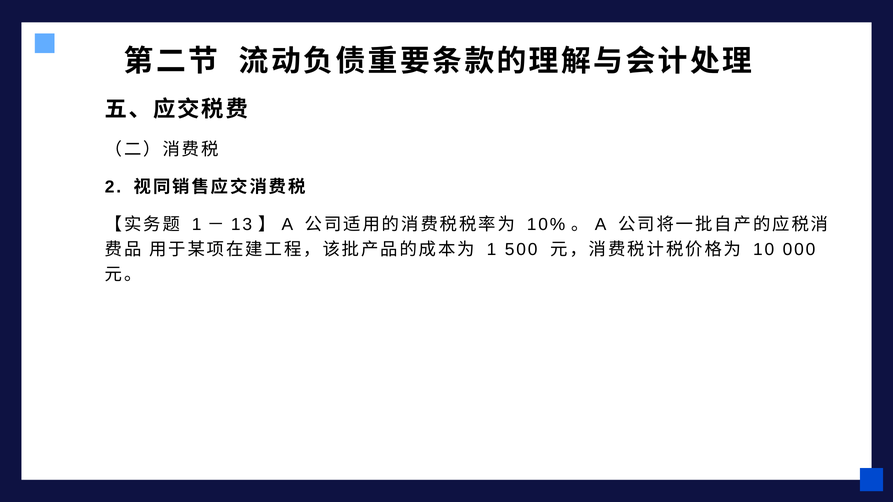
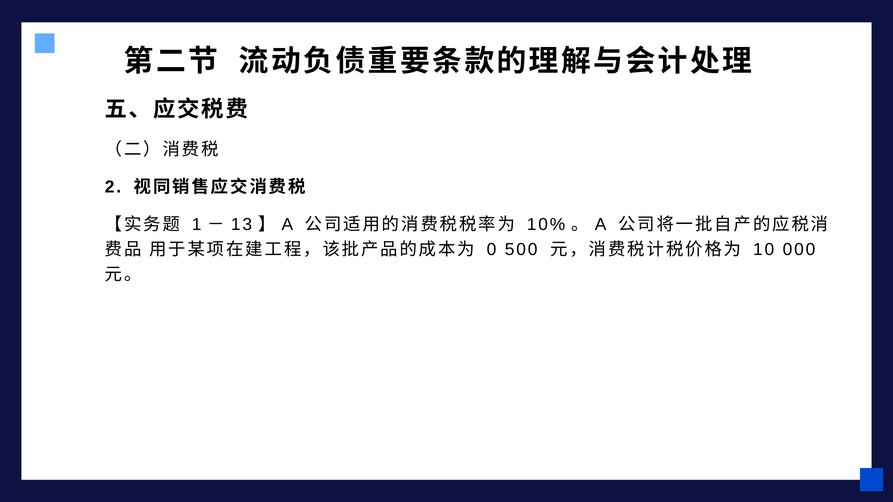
1 at (492, 250): 1 -> 0
